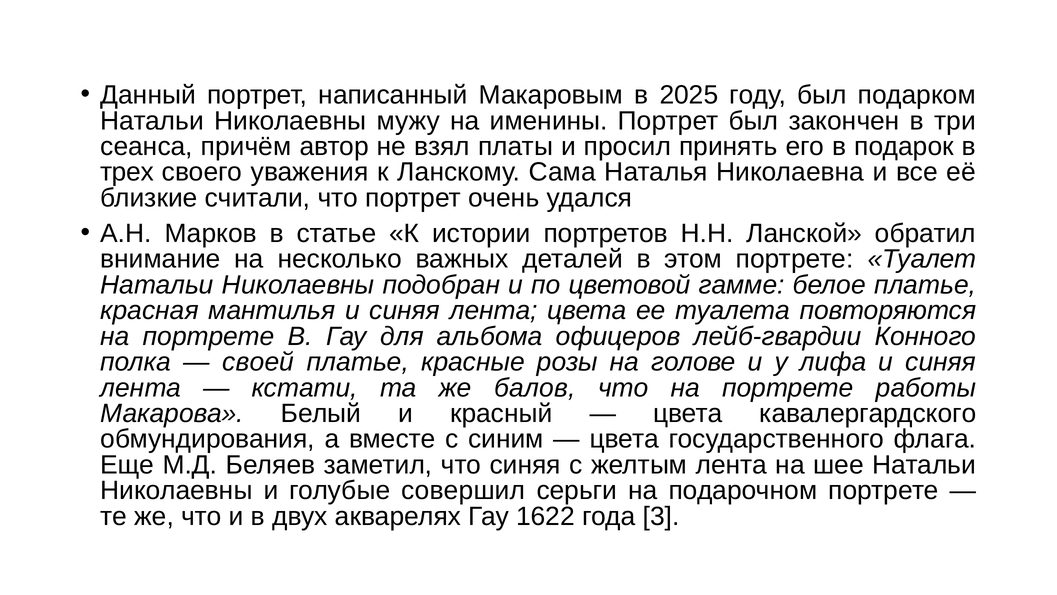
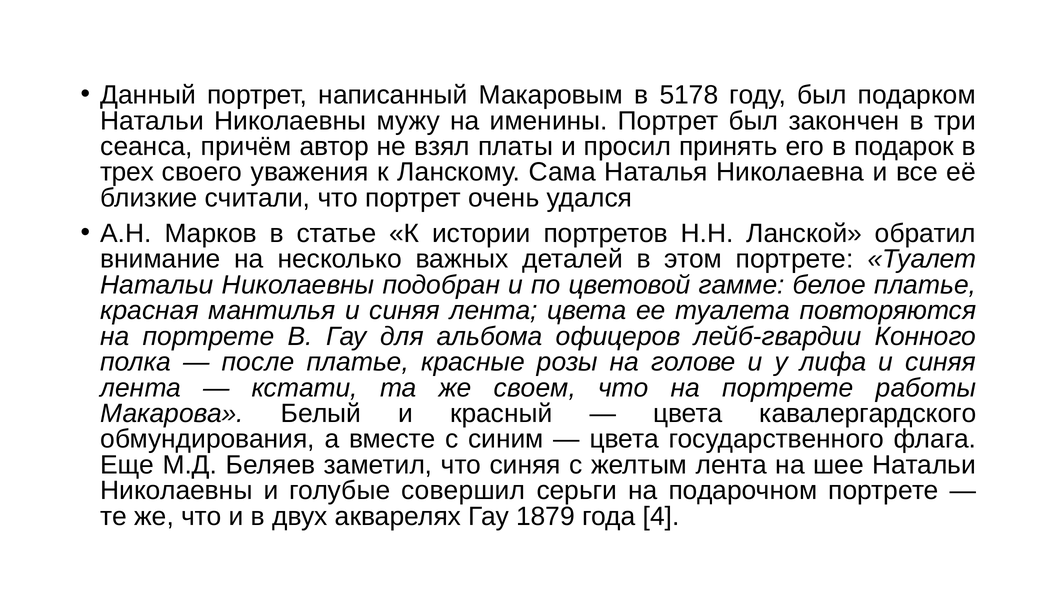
2025: 2025 -> 5178
своей: своей -> после
балов: балов -> своем
1622: 1622 -> 1879
3: 3 -> 4
